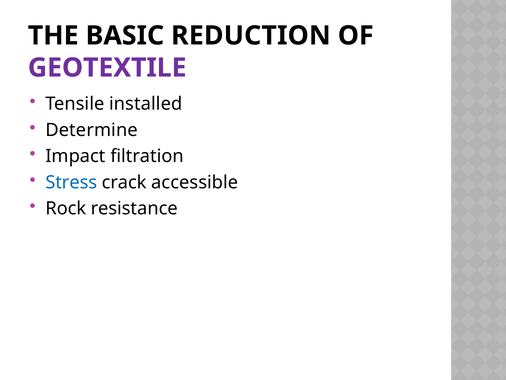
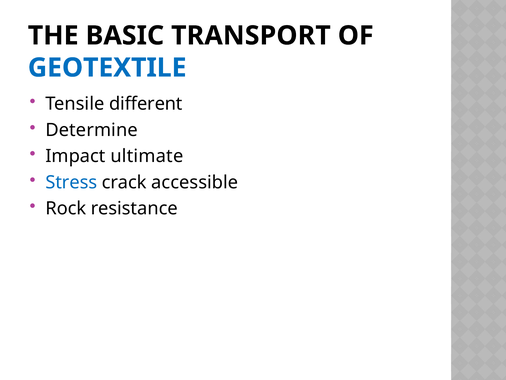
REDUCTION: REDUCTION -> TRANSPORT
GEOTEXTILE colour: purple -> blue
installed: installed -> different
filtration: filtration -> ultimate
